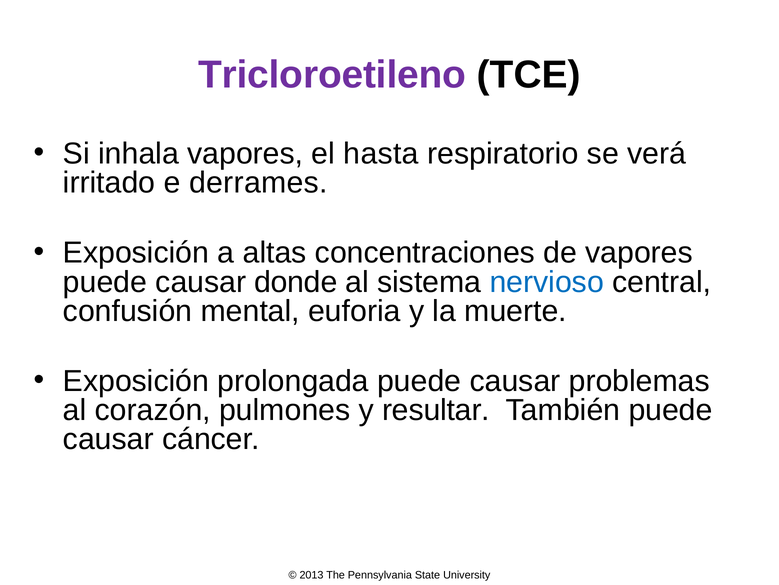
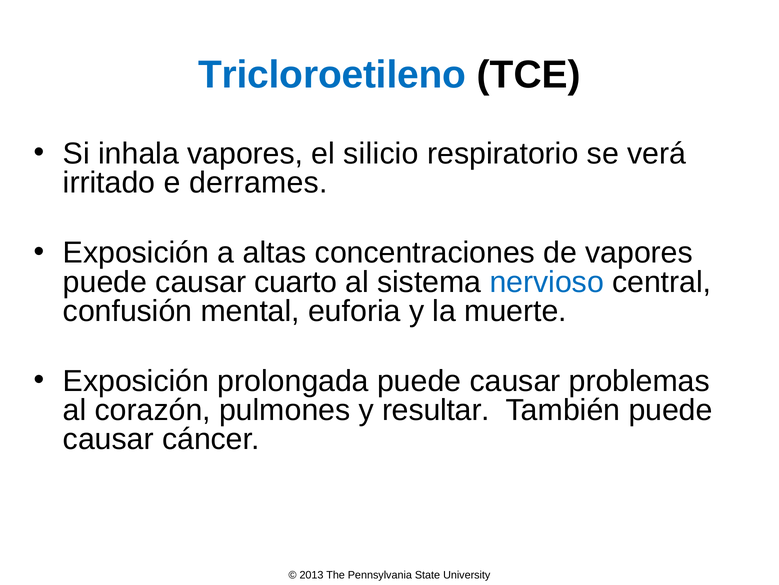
Tricloroetileno colour: purple -> blue
hasta: hasta -> silicio
donde: donde -> cuarto
